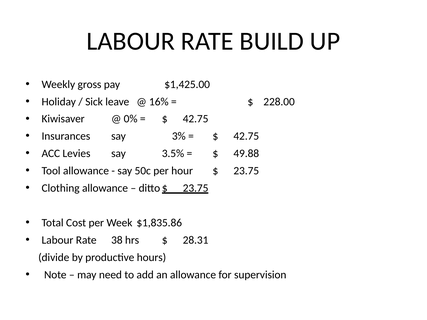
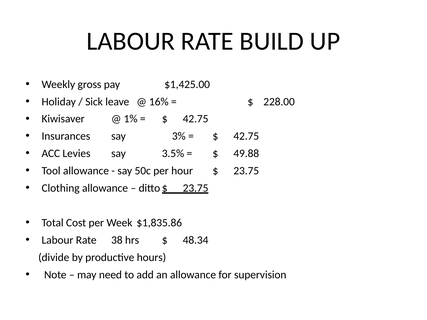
0%: 0% -> 1%
28.31: 28.31 -> 48.34
